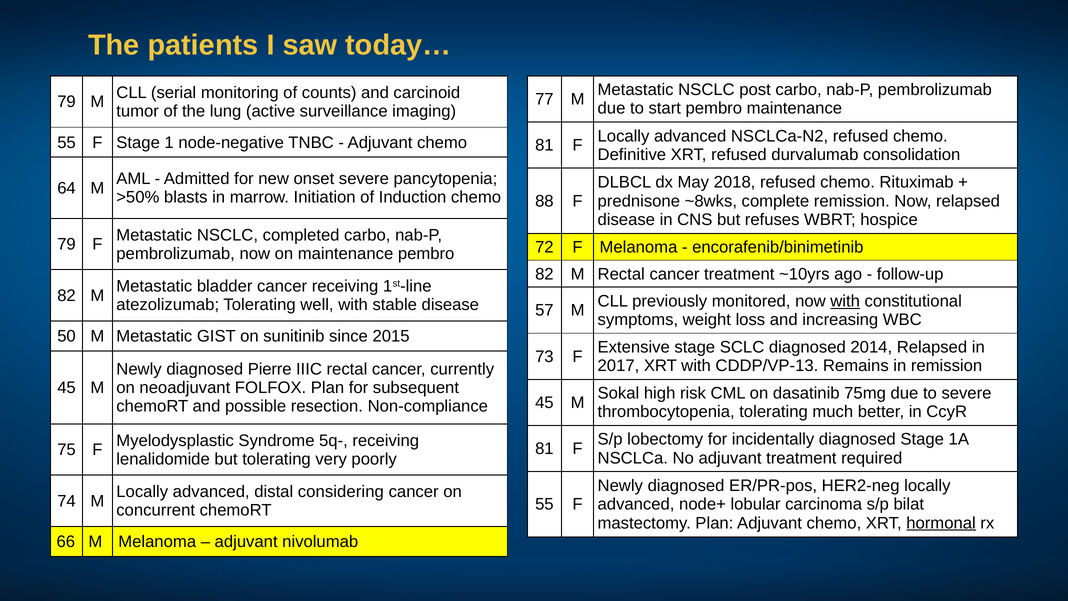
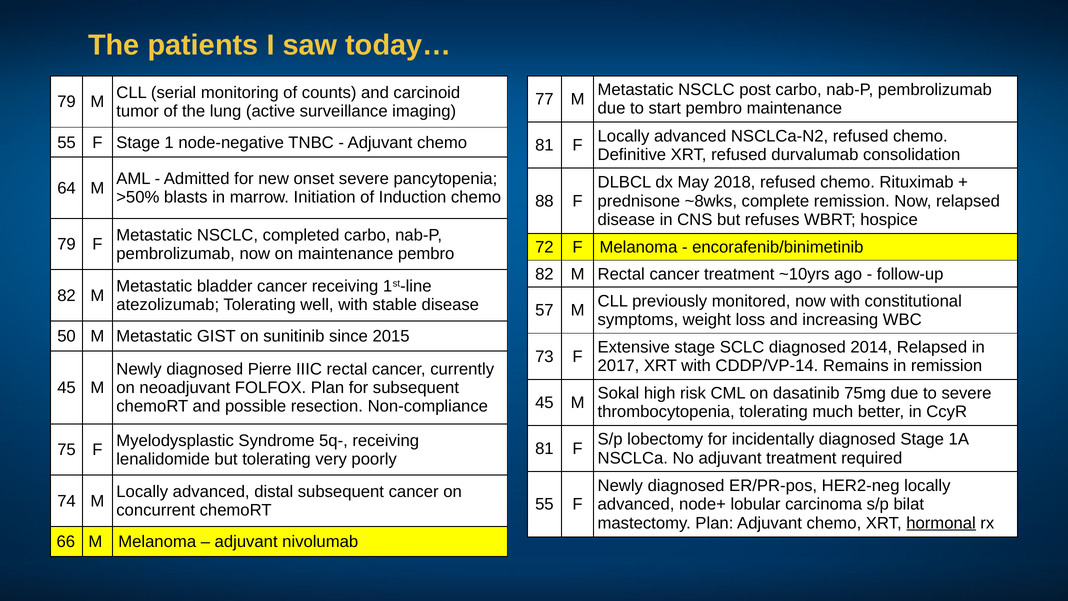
with at (845, 301) underline: present -> none
CDDP/VP-13: CDDP/VP-13 -> CDDP/VP-14
distal considering: considering -> subsequent
